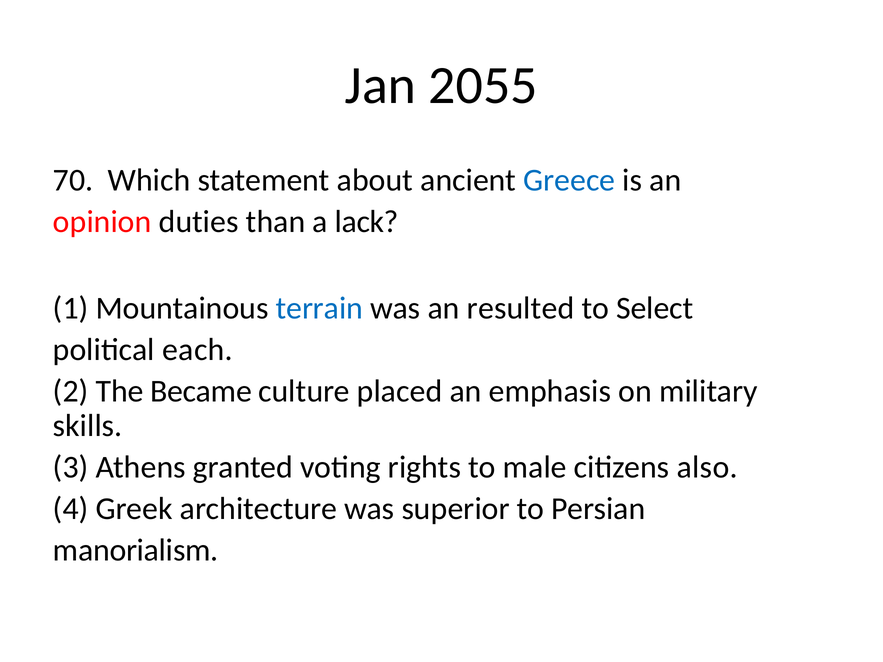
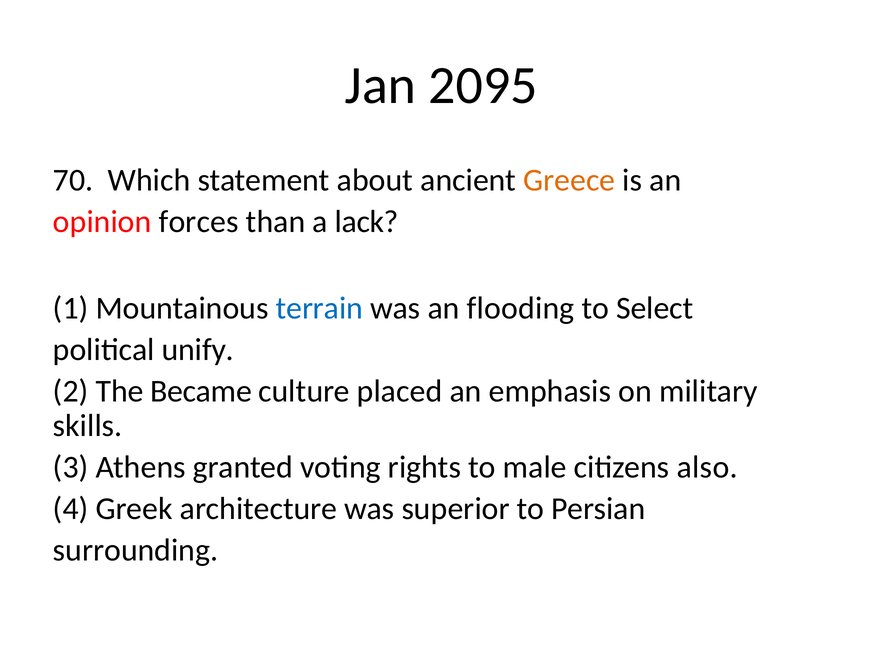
2055: 2055 -> 2095
Greece colour: blue -> orange
duties: duties -> forces
resulted: resulted -> flooding
each: each -> unify
manorialism: manorialism -> surrounding
